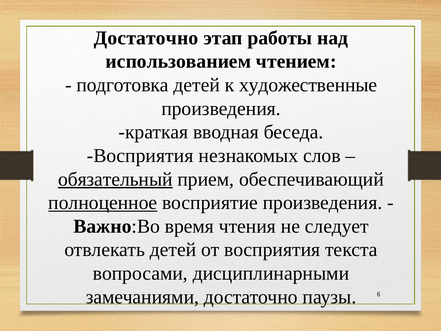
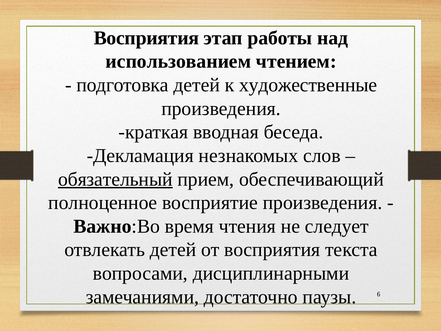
Достаточно at (146, 38): Достаточно -> Восприятия
Восприятия at (140, 156): Восприятия -> Декламация
полноценное underline: present -> none
